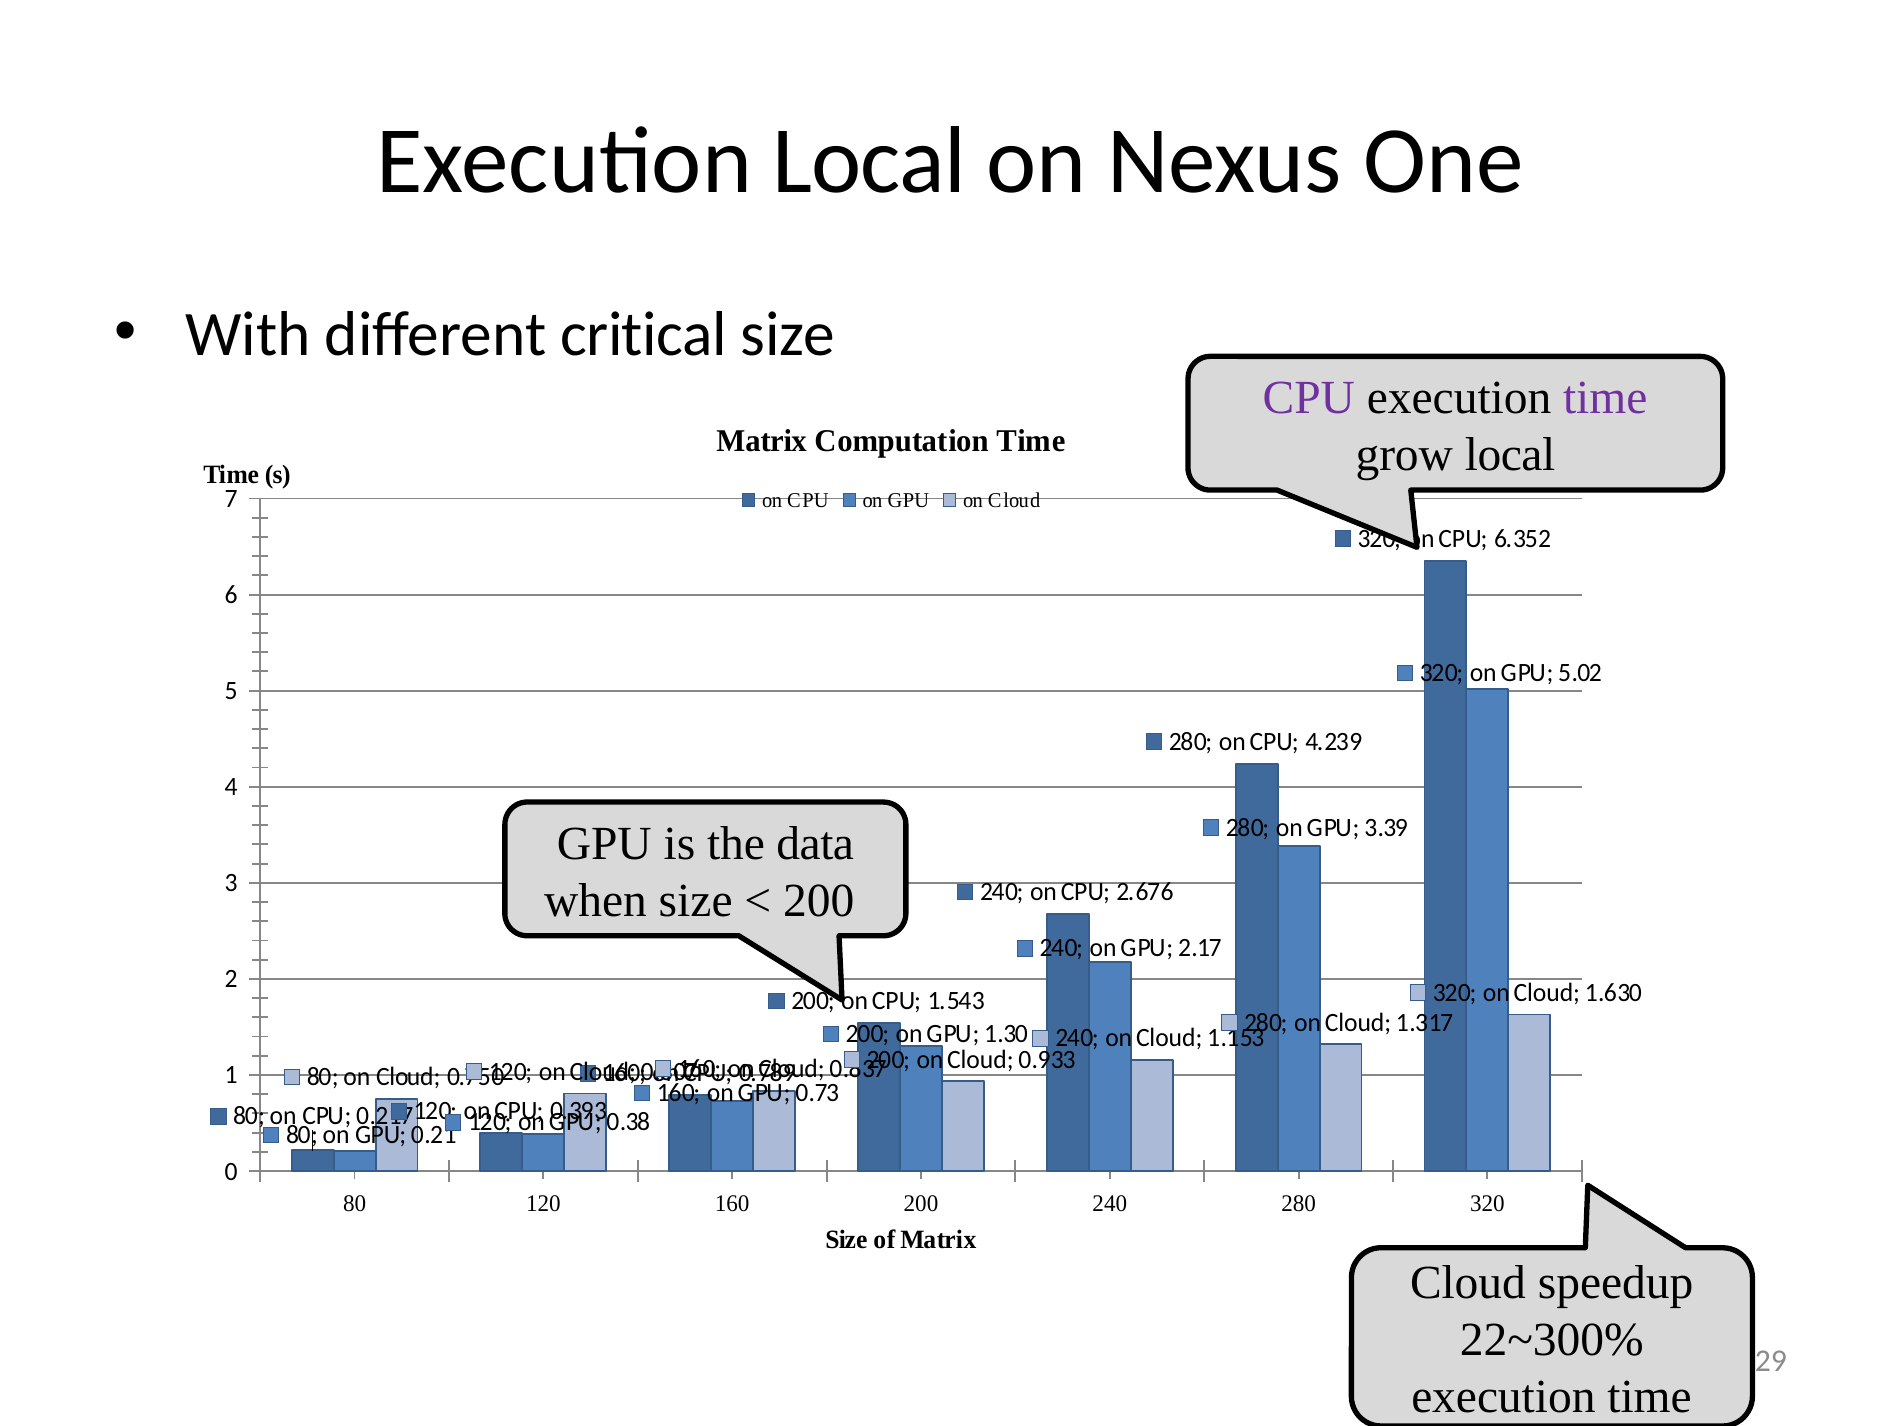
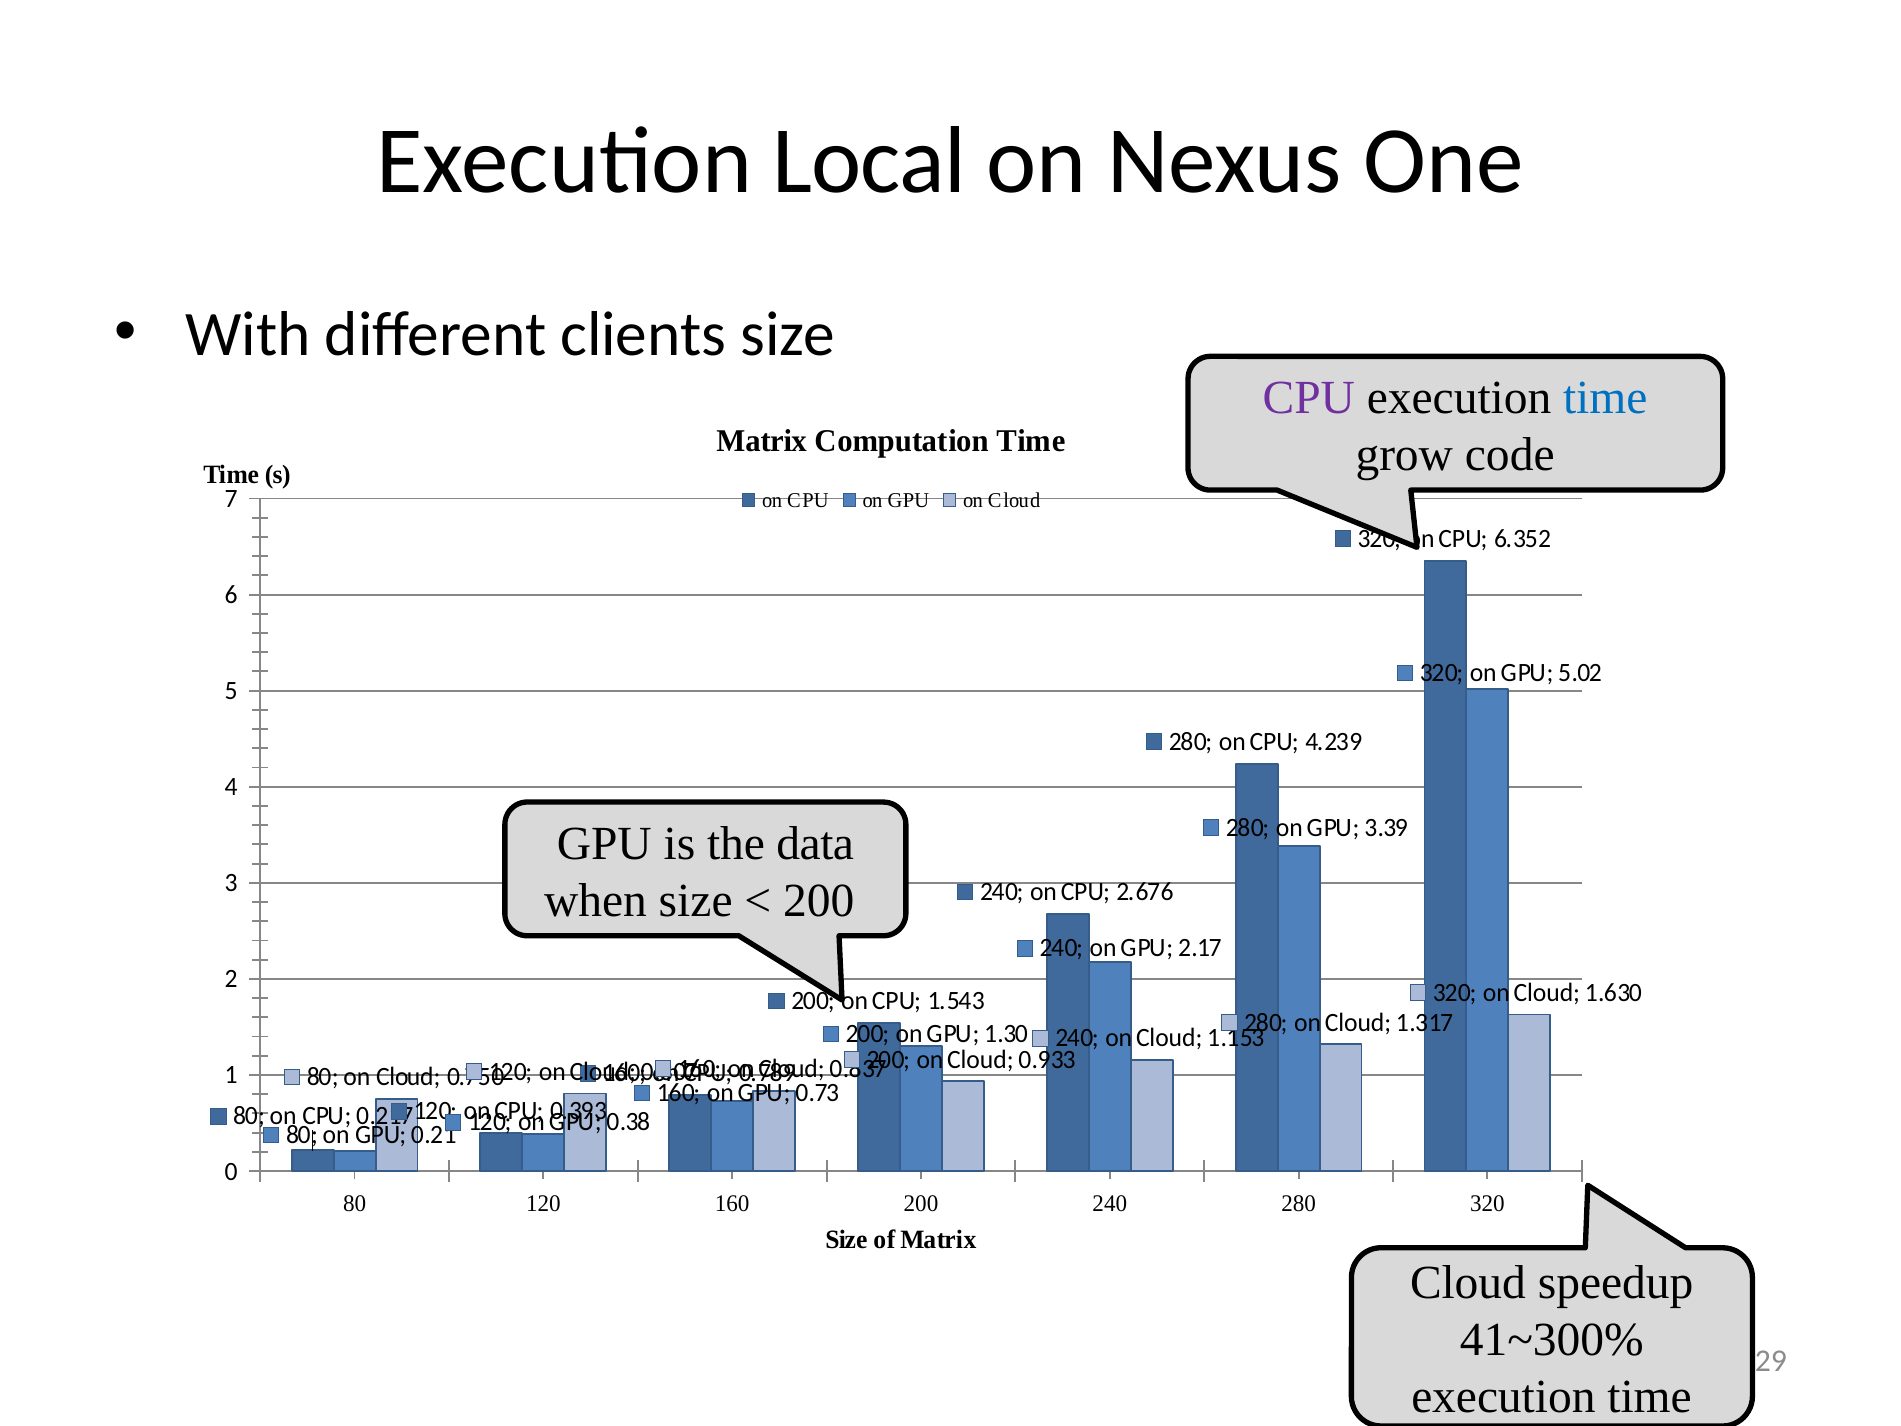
critical: critical -> clients
time at (1605, 398) colour: purple -> blue
grow local: local -> code
22~300%: 22~300% -> 41~300%
